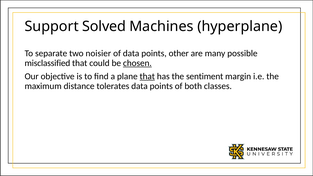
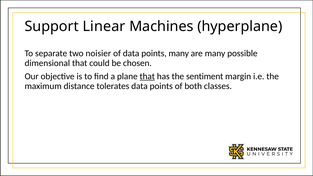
Solved: Solved -> Linear
points other: other -> many
misclassified: misclassified -> dimensional
chosen underline: present -> none
